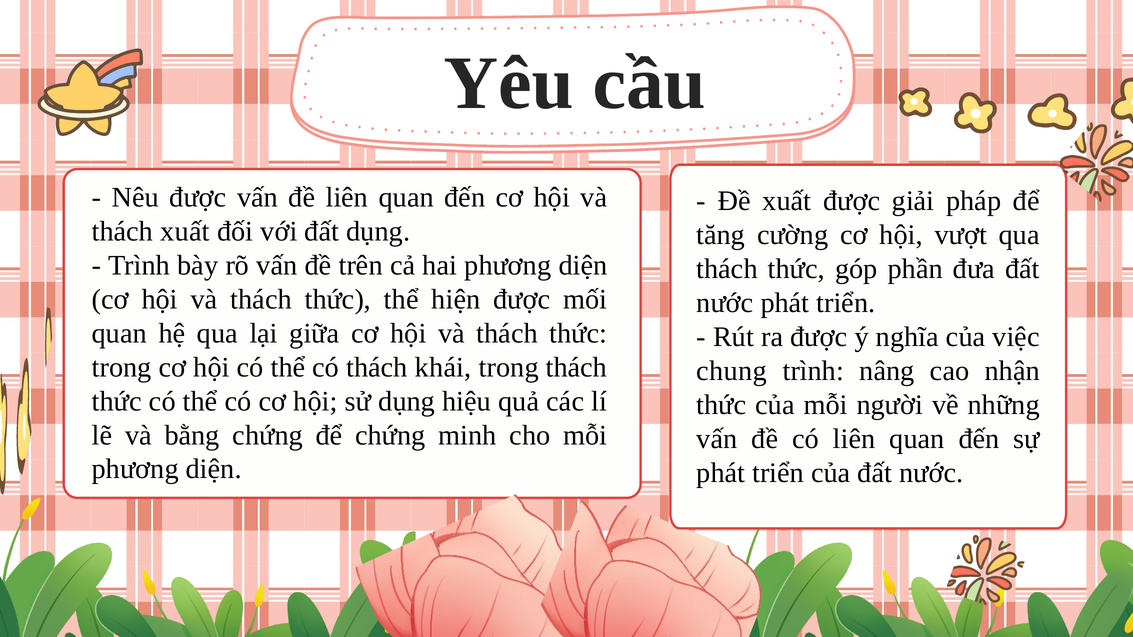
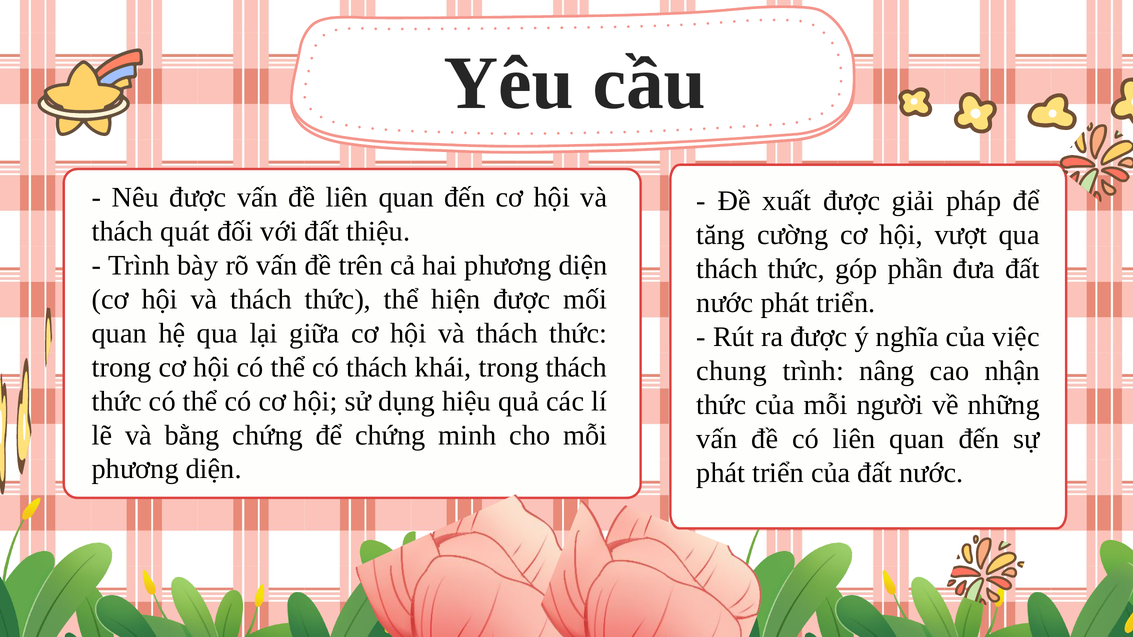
thách xuất: xuất -> quát
đất dụng: dụng -> thiệu
